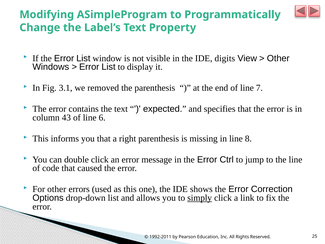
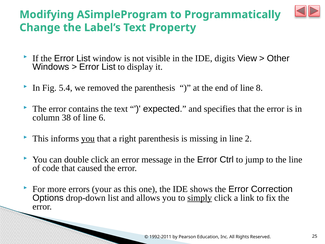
3.1: 3.1 -> 5.4
7: 7 -> 8
43: 43 -> 38
you at (88, 138) underline: none -> present
8: 8 -> 2
For other: other -> more
used: used -> your
